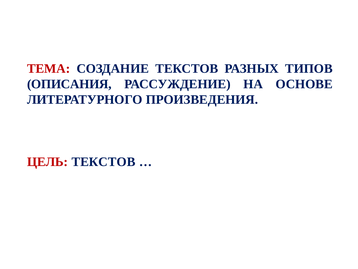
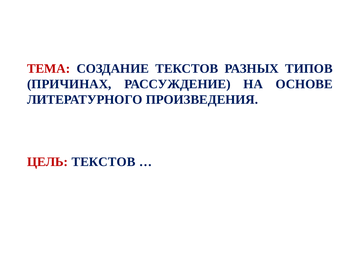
ОПИСАНИЯ: ОПИСАНИЯ -> ПРИЧИНАХ
